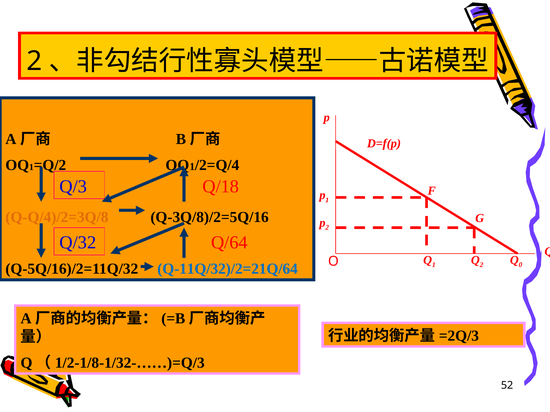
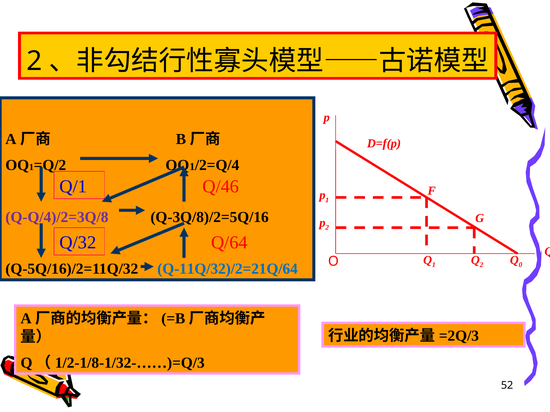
Q/3: Q/3 -> Q/1
Q/18: Q/18 -> Q/46
Q-Q/4)/2=3Q/8 colour: orange -> purple
